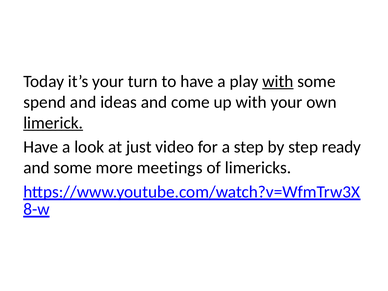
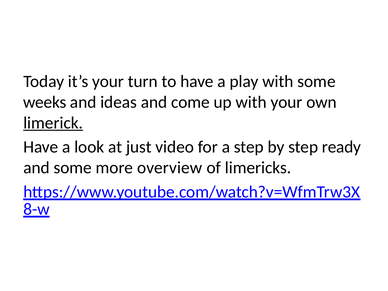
with at (278, 81) underline: present -> none
spend: spend -> weeks
meetings: meetings -> overview
